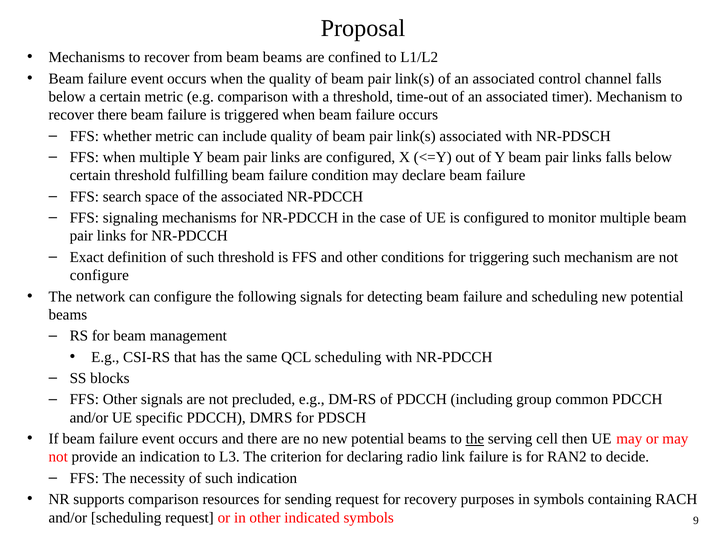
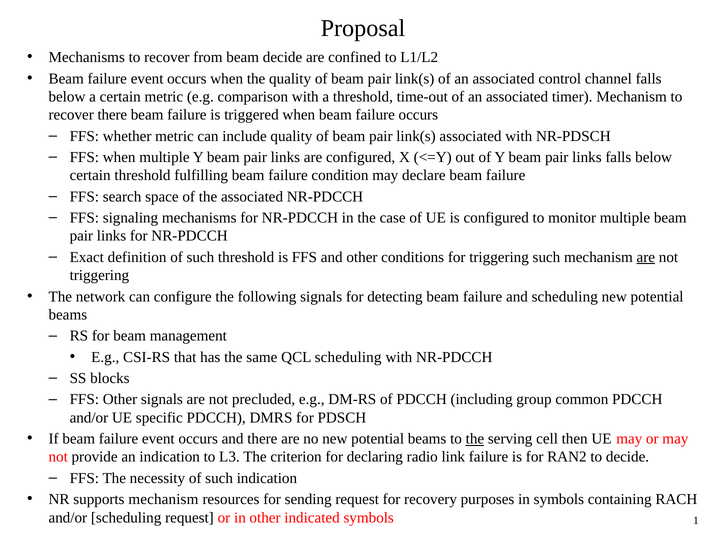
beam beams: beams -> decide
are at (646, 257) underline: none -> present
configure at (99, 275): configure -> triggering
supports comparison: comparison -> mechanism
9: 9 -> 1
